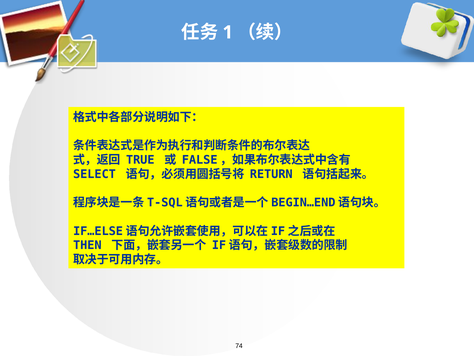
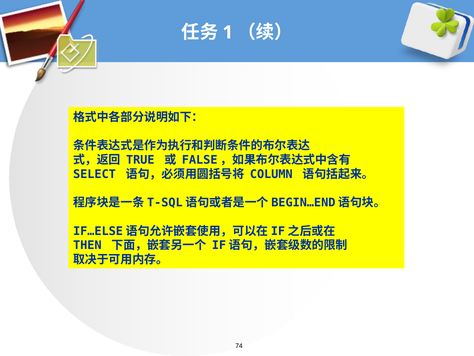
RETURN: RETURN -> COLUMN
